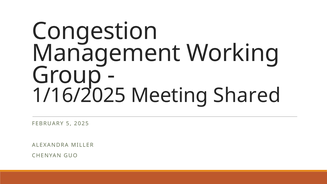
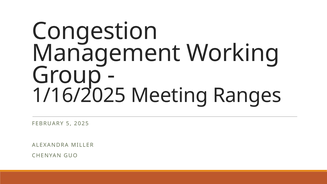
Shared: Shared -> Ranges
